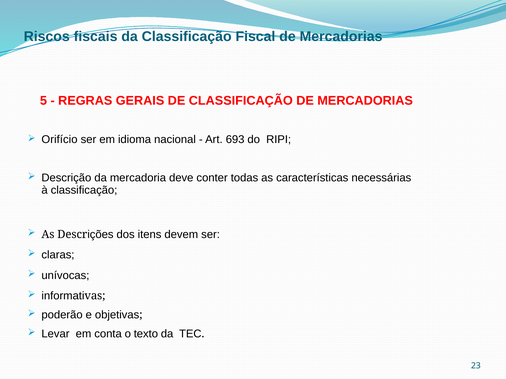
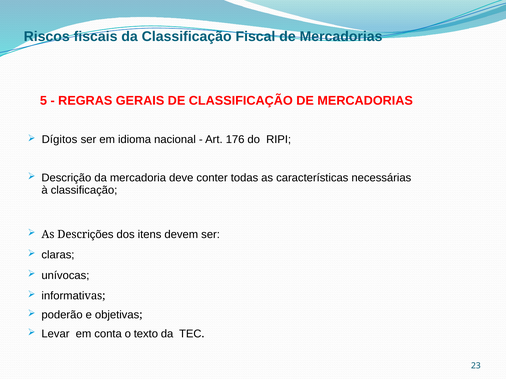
Orifício: Orifício -> Dígitos
693: 693 -> 176
